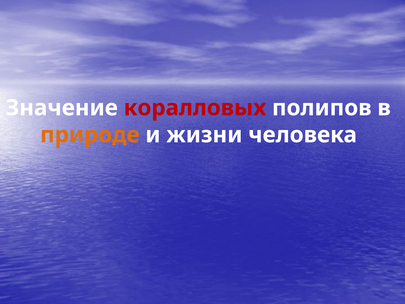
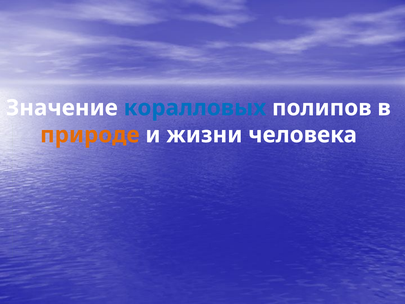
коралловых colour: red -> blue
